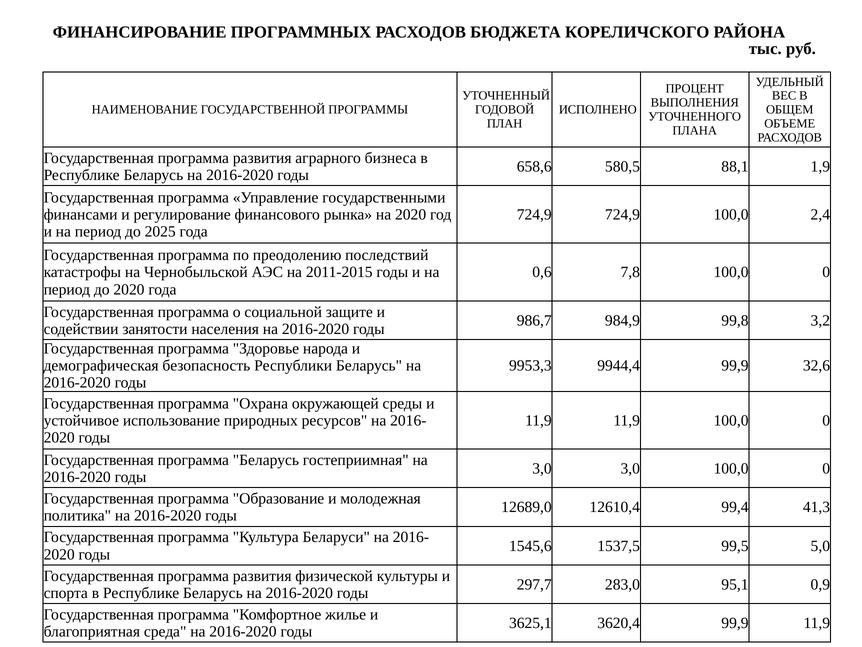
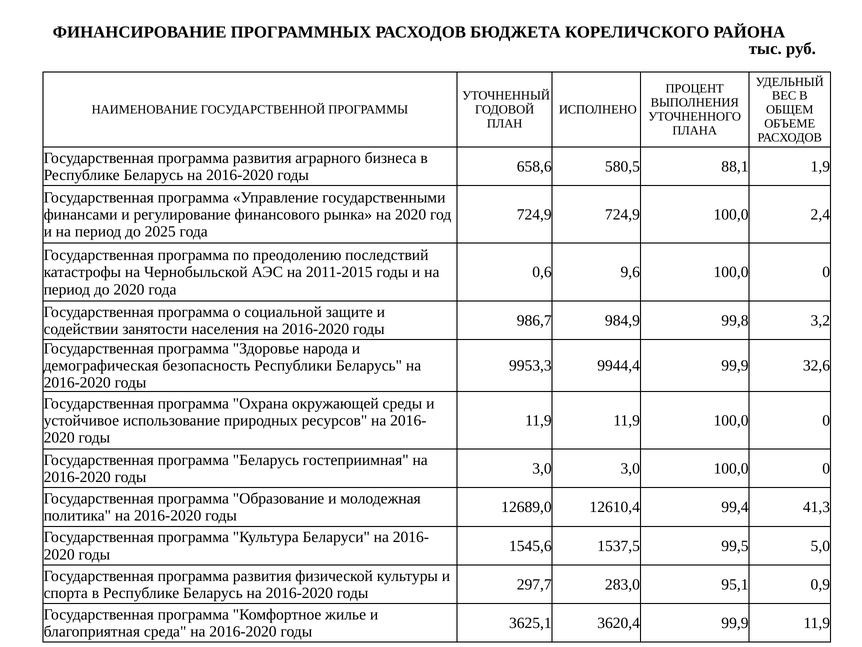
7,8: 7,8 -> 9,6
